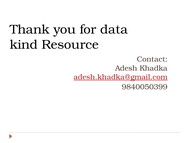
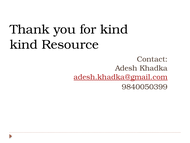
for data: data -> kind
